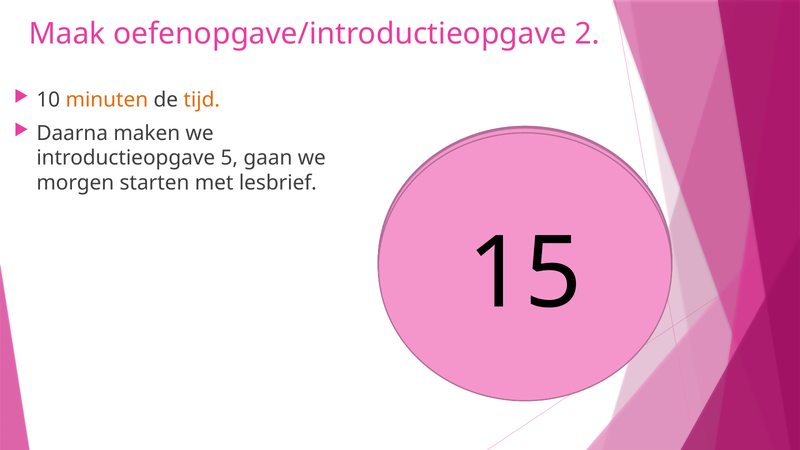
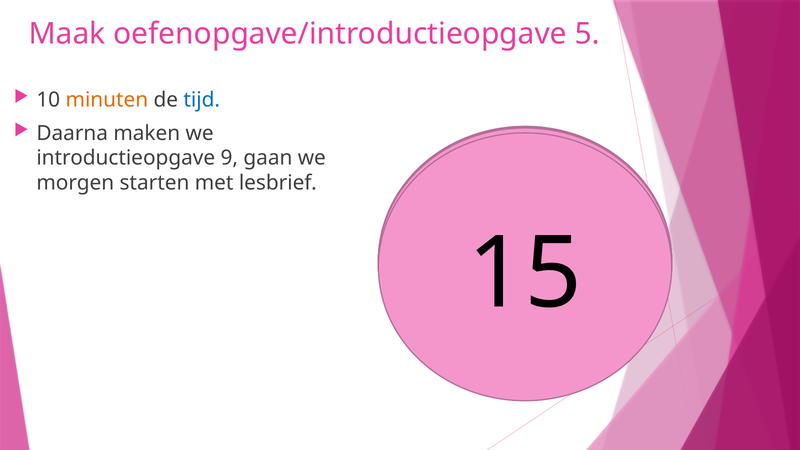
2: 2 -> 5
tijd colour: orange -> blue
5: 5 -> 9
